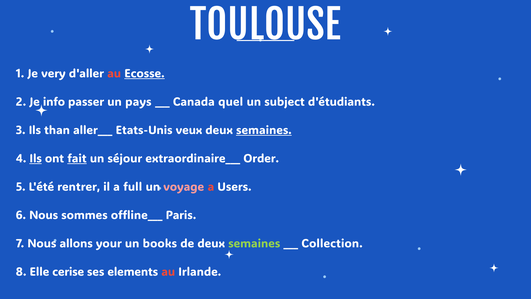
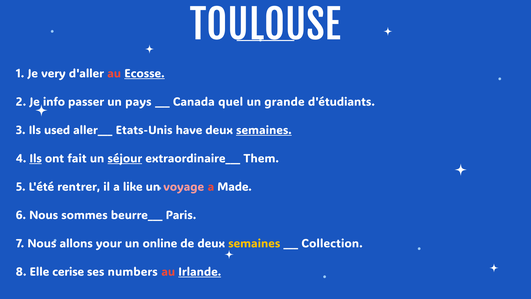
subject: subject -> grande
than: than -> used
veux: veux -> have
fait underline: present -> none
séjour underline: none -> present
Order: Order -> Them
full: full -> like
Users: Users -> Made
offline___: offline___ -> beurre___
books: books -> online
semaines at (254, 243) colour: light green -> yellow
elements: elements -> numbers
Irlande underline: none -> present
